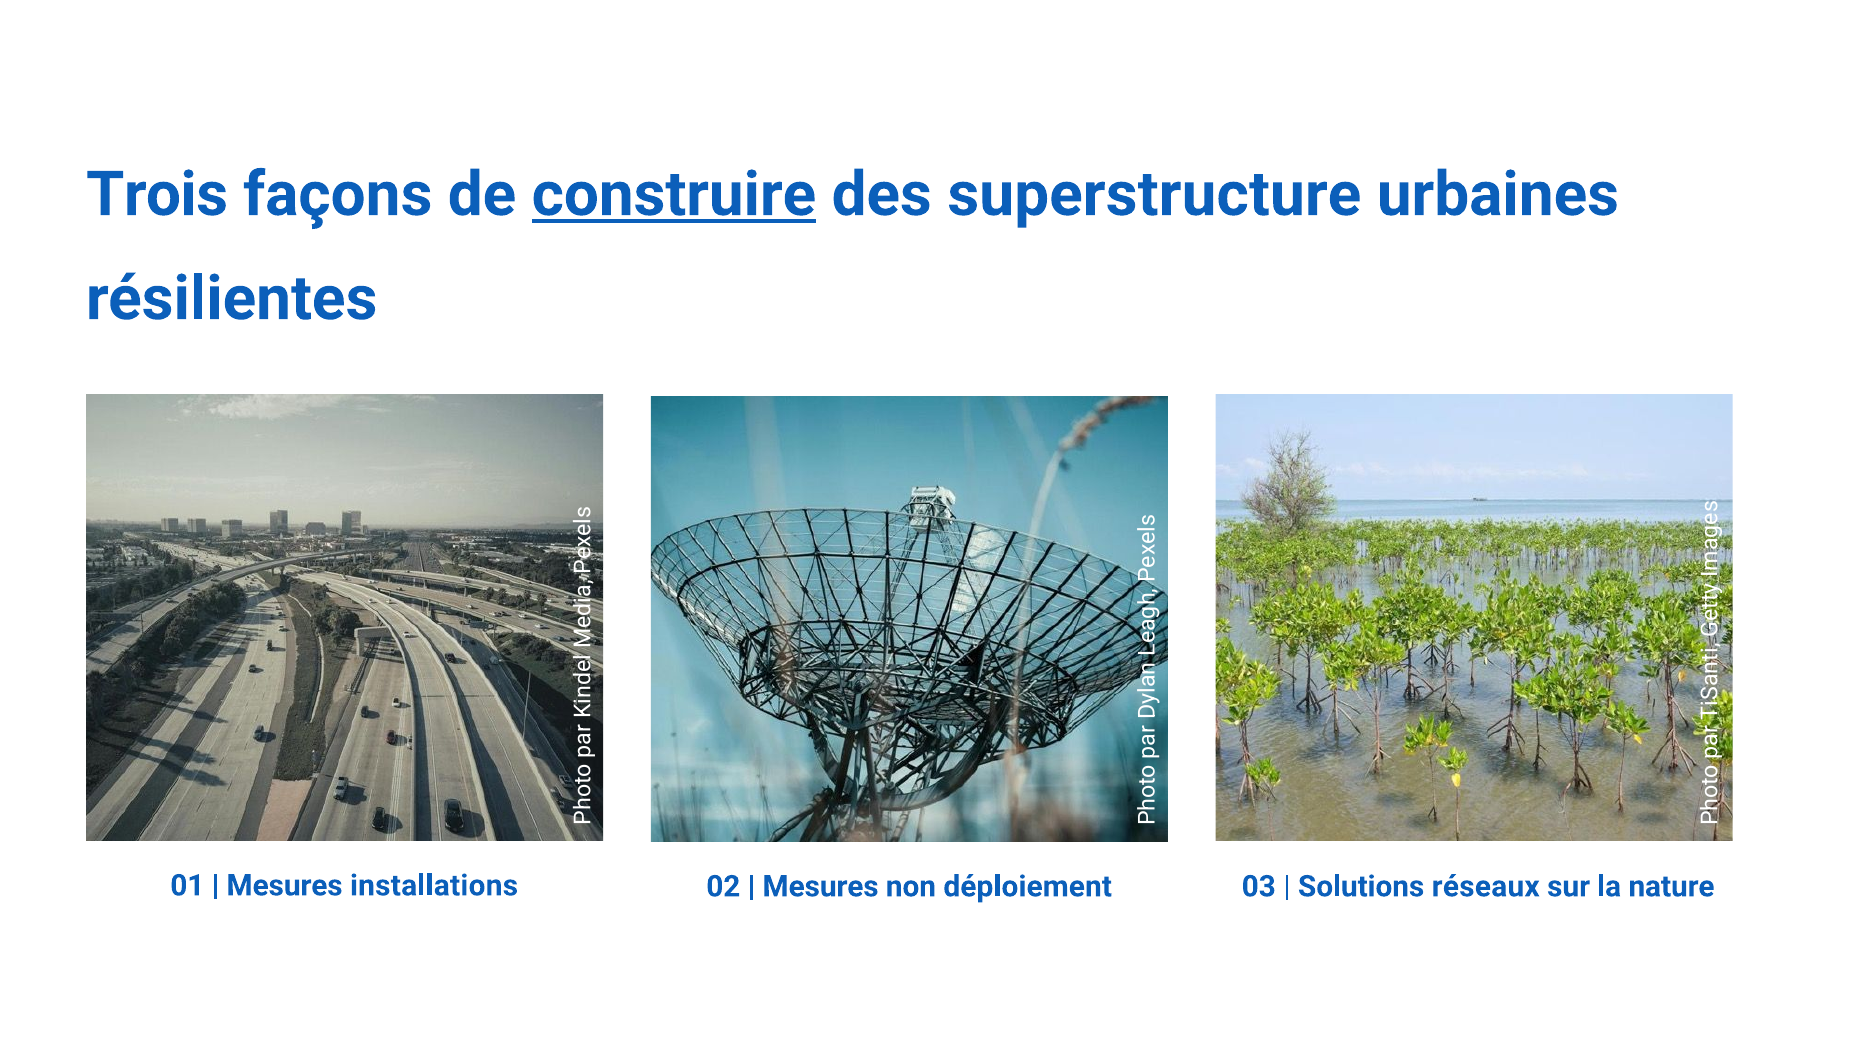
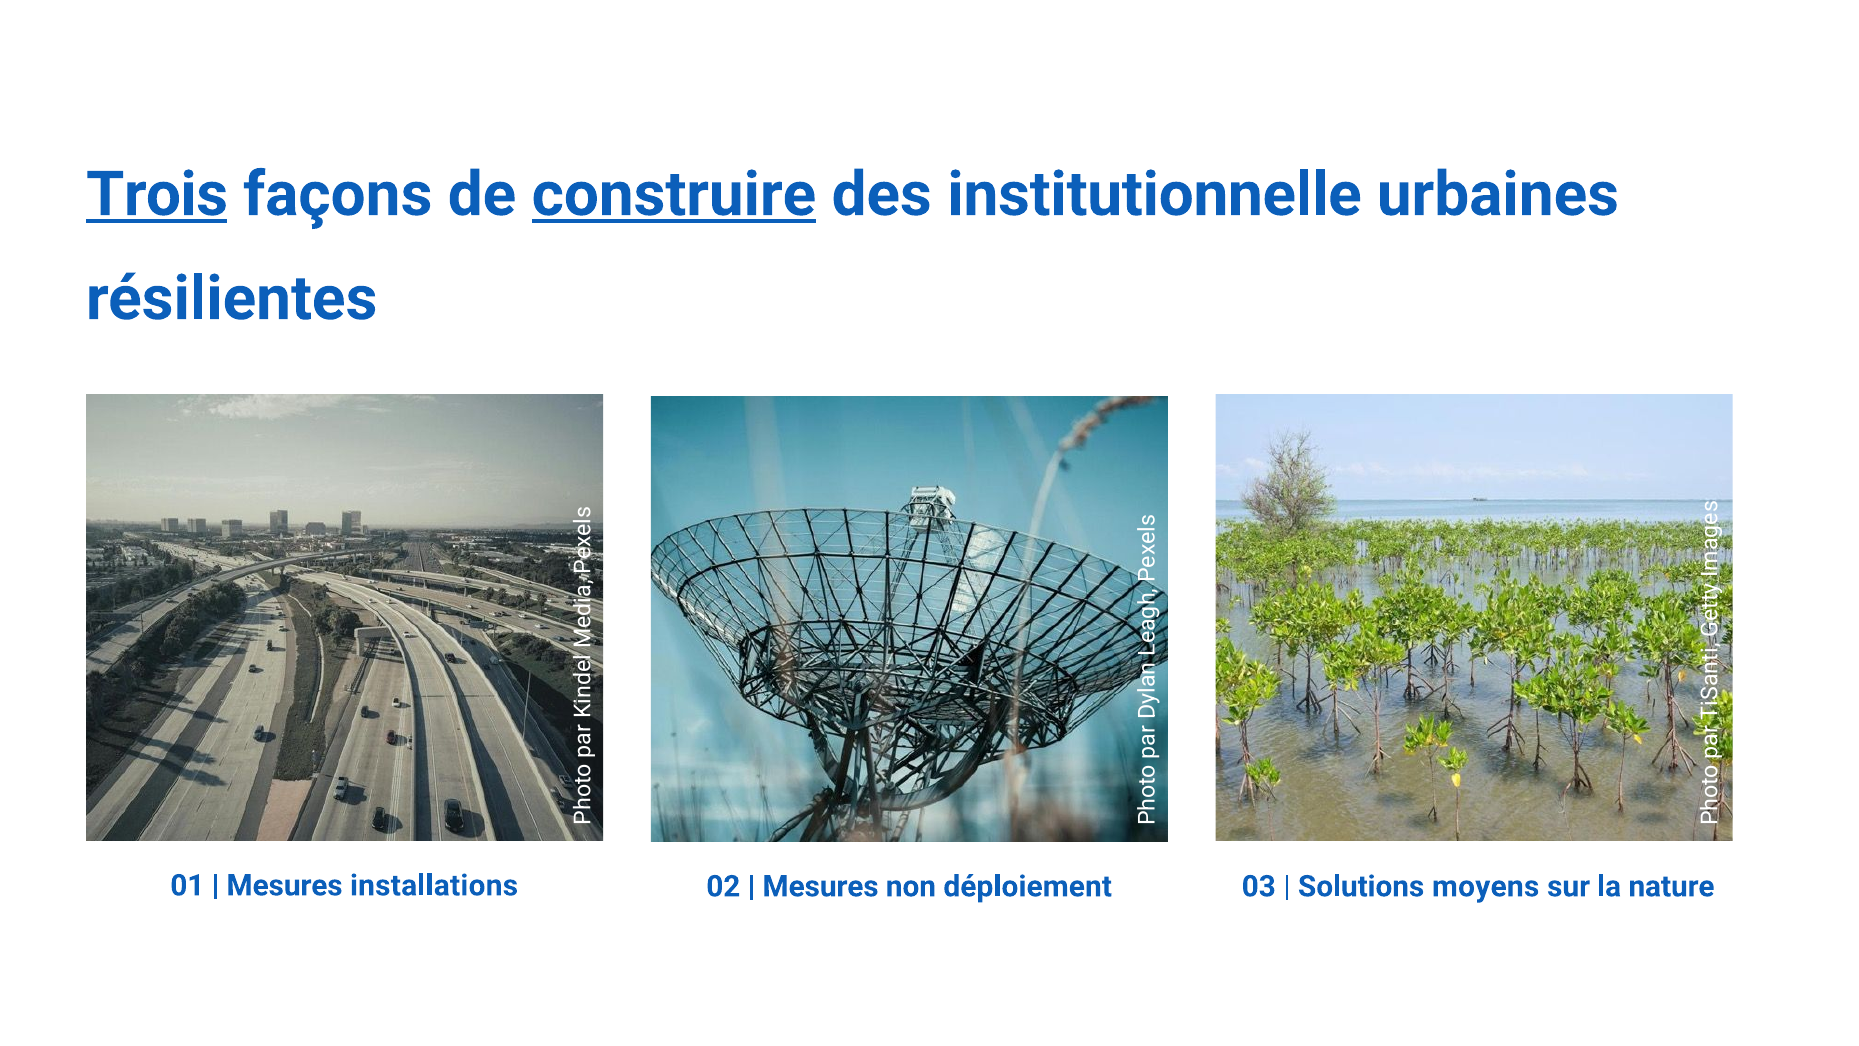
Trois underline: none -> present
superstructure: superstructure -> institutionnelle
réseaux: réseaux -> moyens
